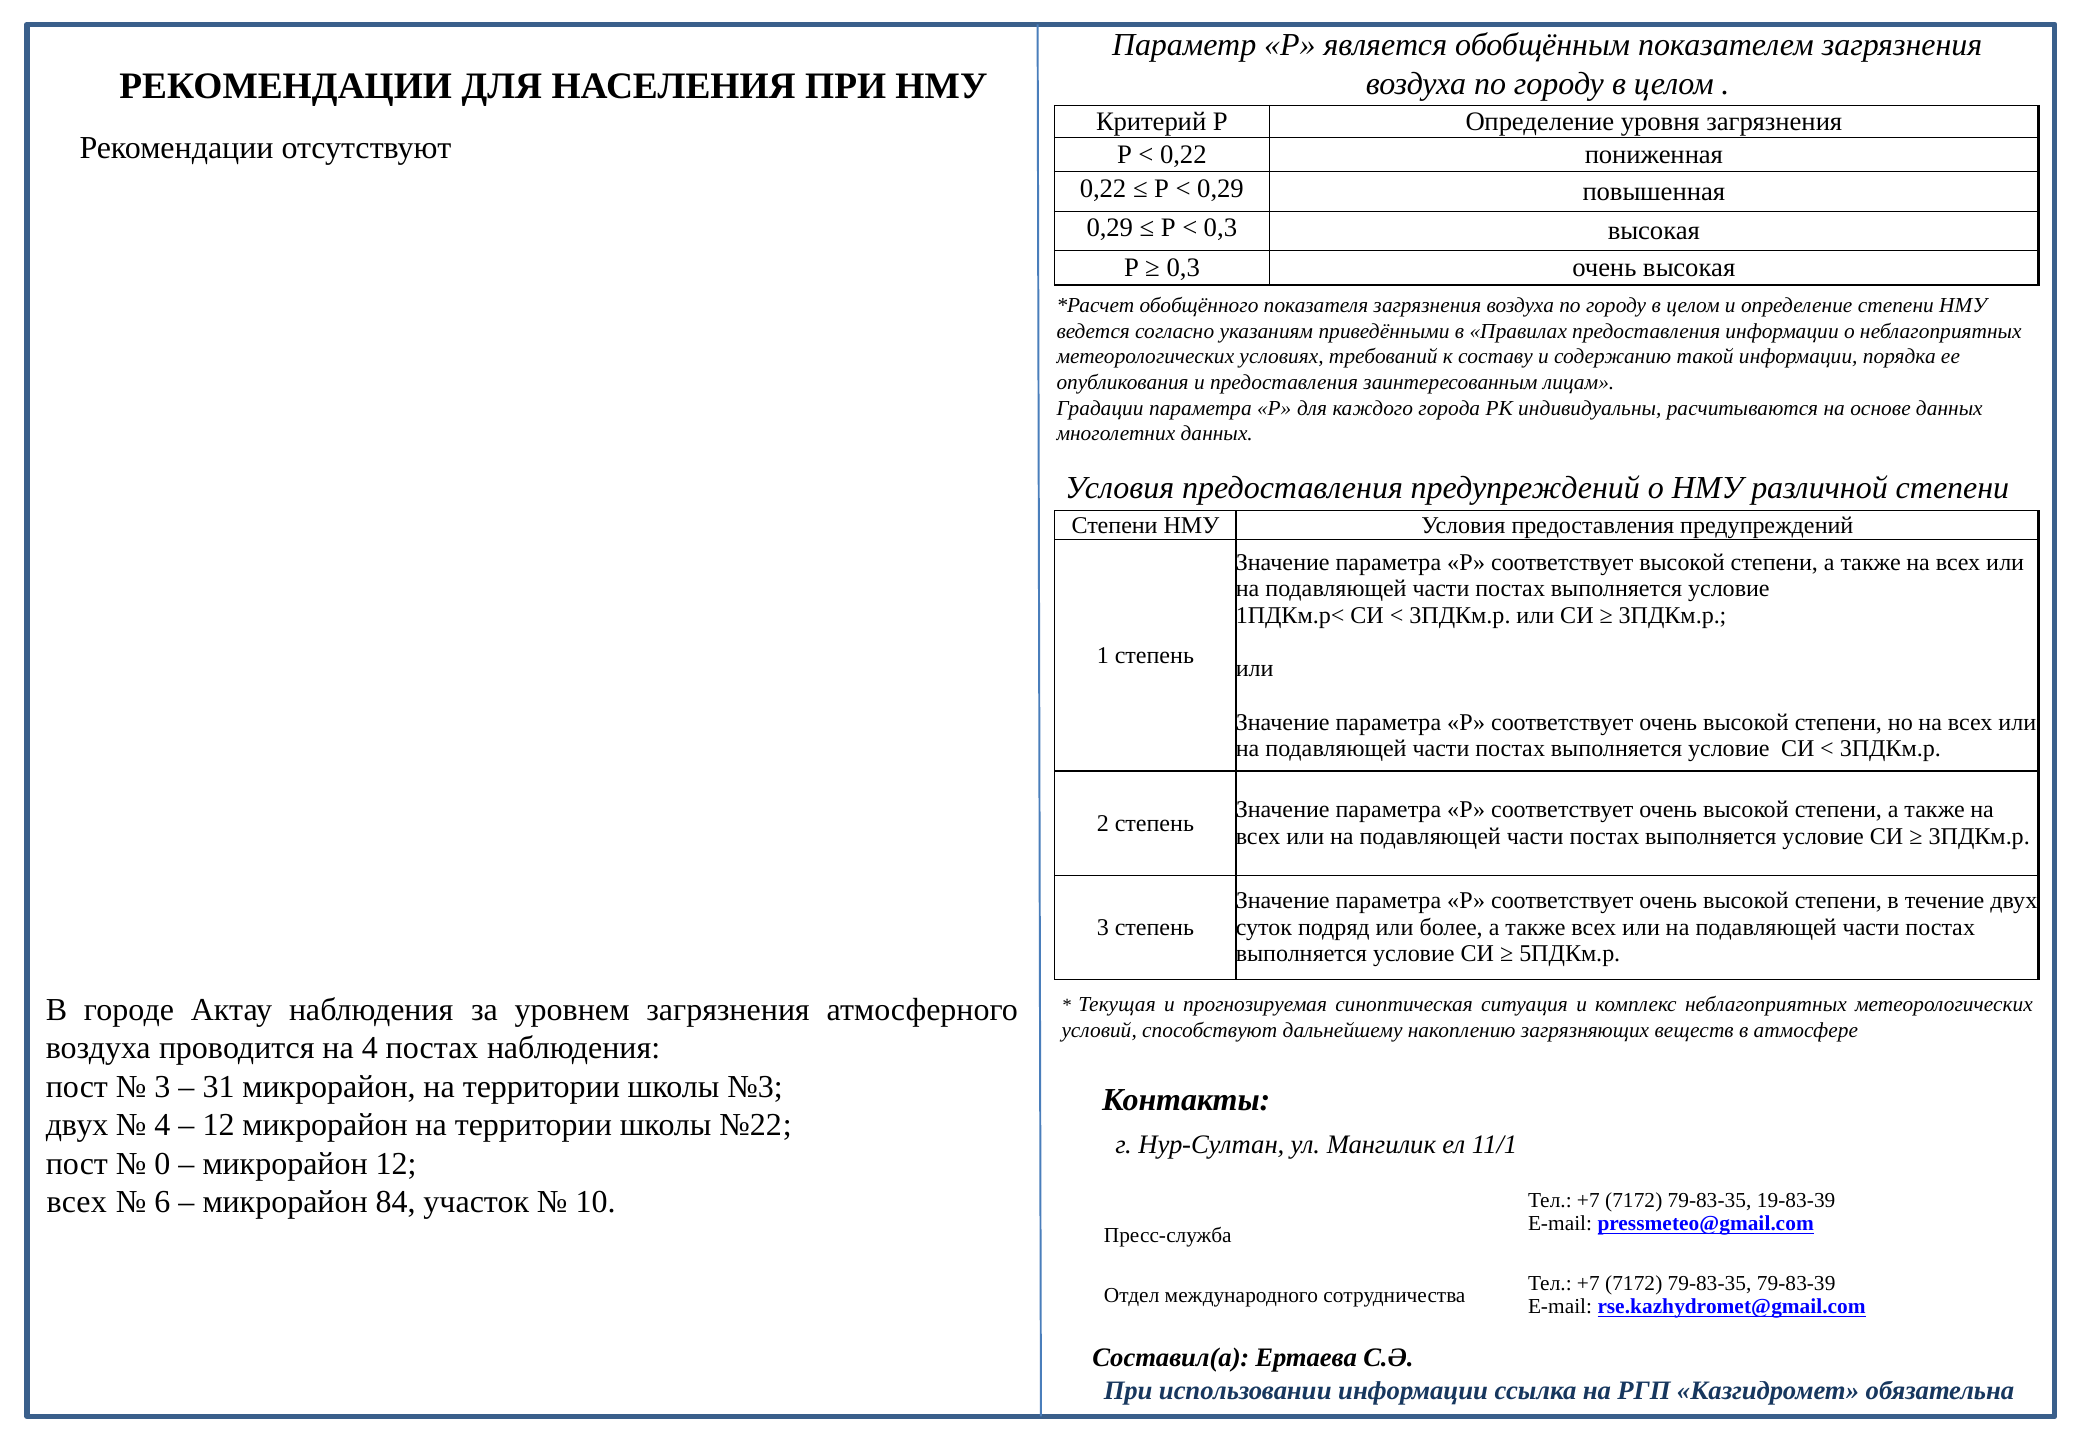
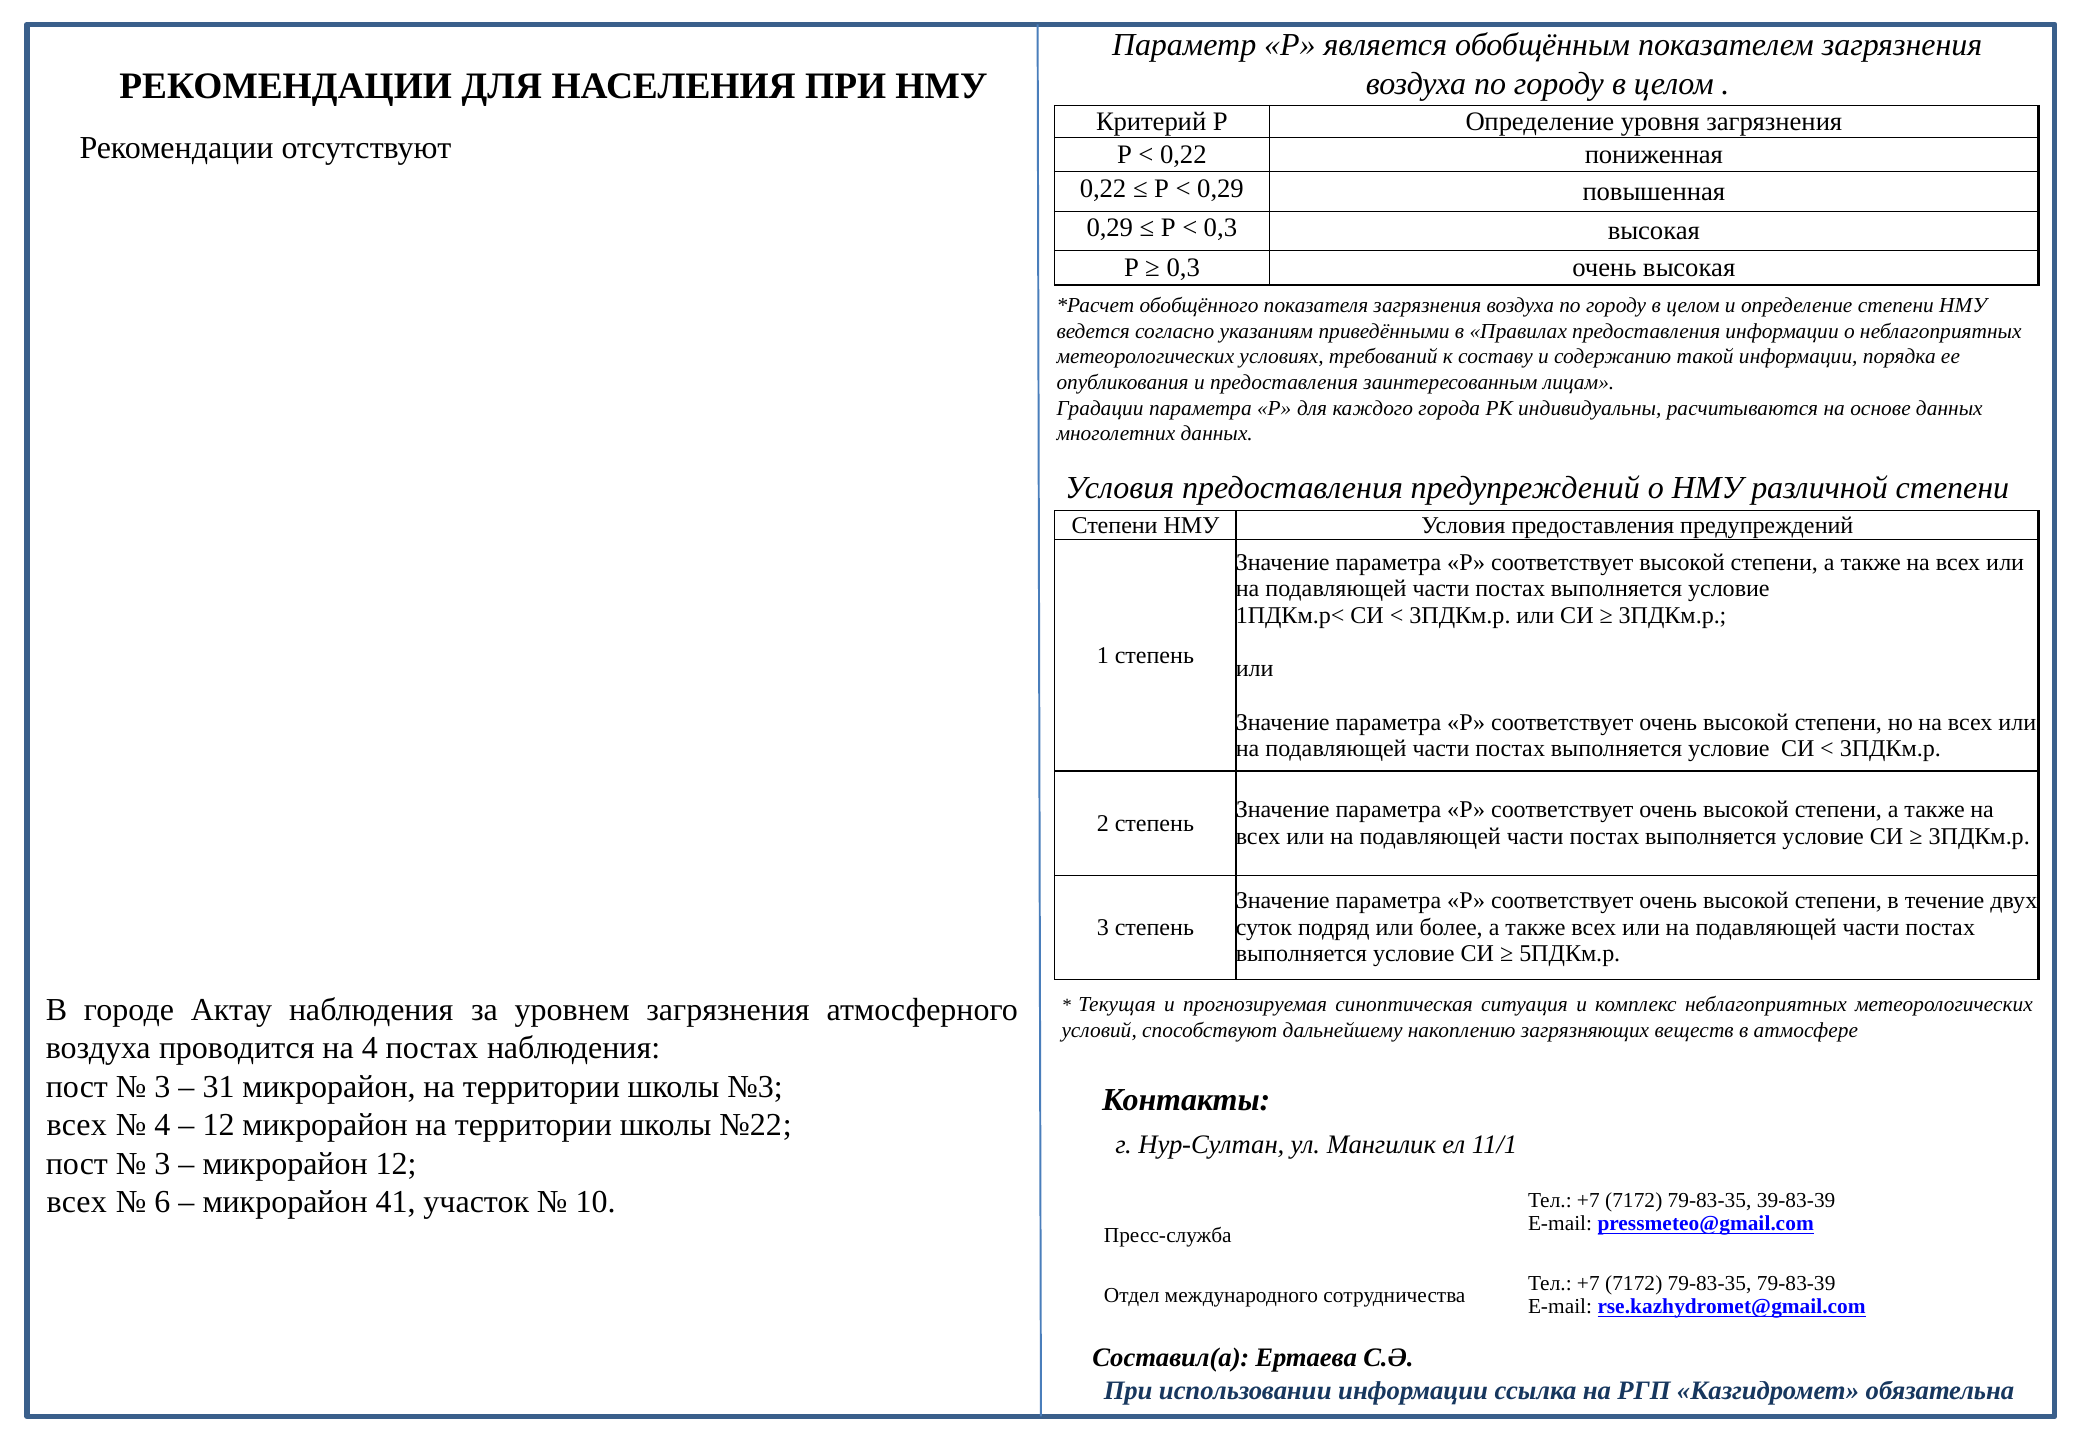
двух at (77, 1125): двух -> всех
0 at (162, 1164): 0 -> 3
84: 84 -> 41
19-83-39: 19-83-39 -> 39-83-39
